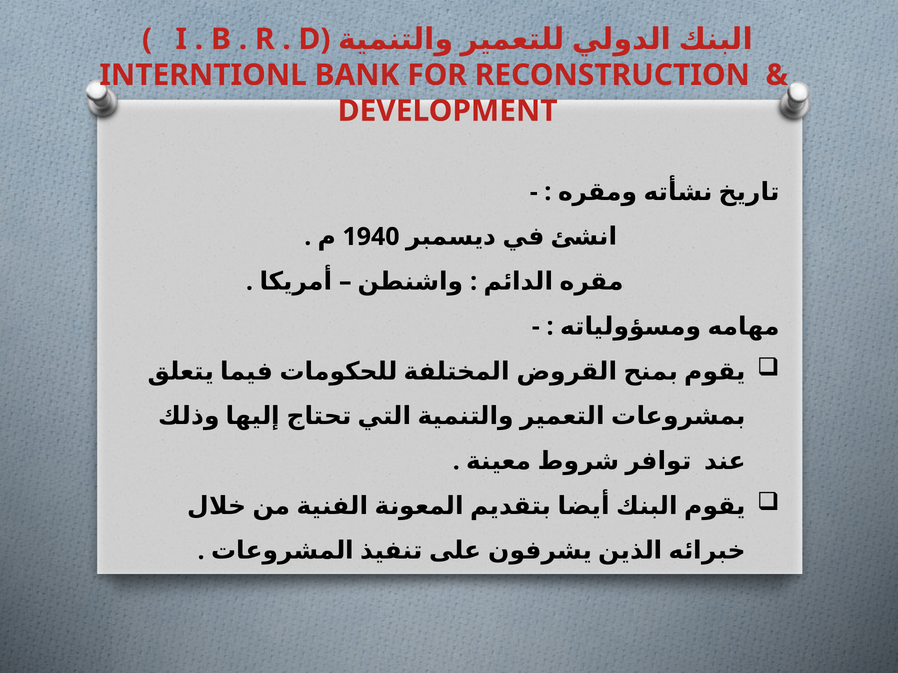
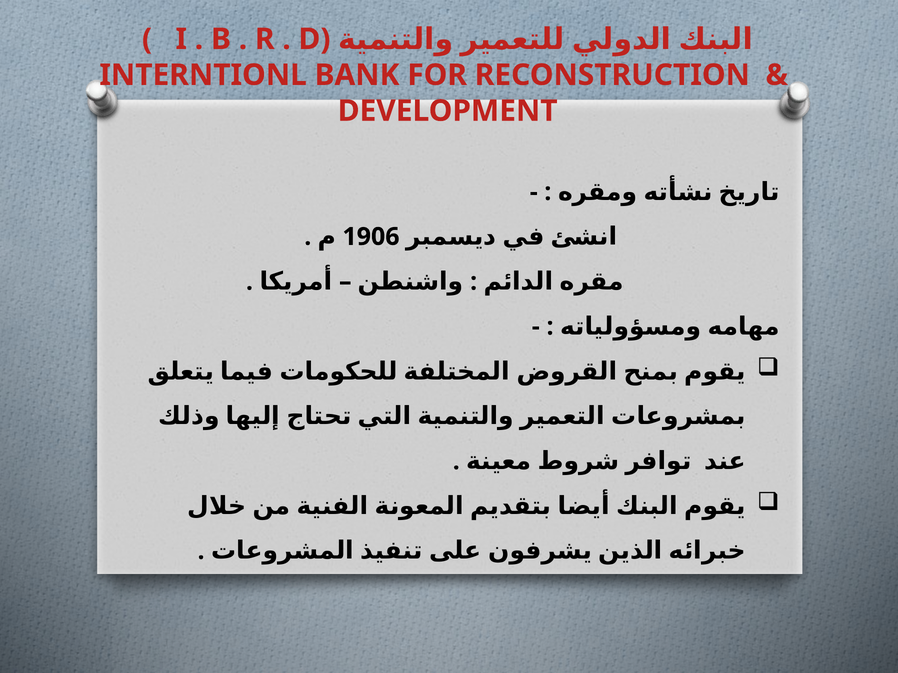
1940: 1940 -> 1906
